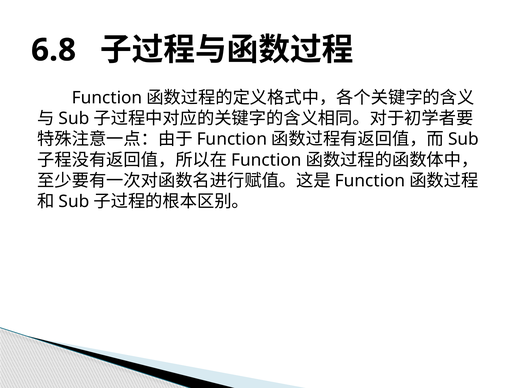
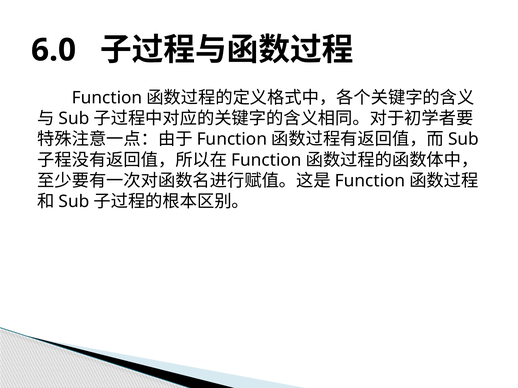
6.8: 6.8 -> 6.0
